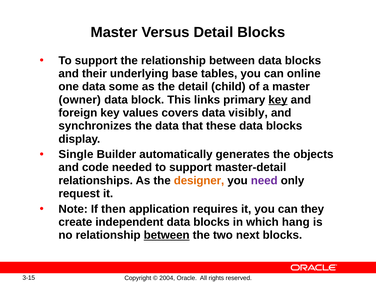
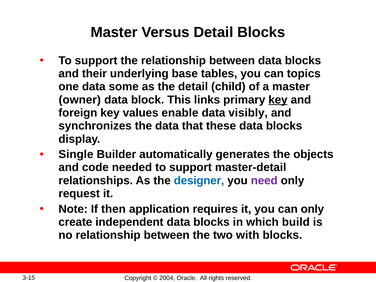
online: online -> topics
covers: covers -> enable
designer colour: orange -> blue
can they: they -> only
hang: hang -> build
between at (167, 235) underline: present -> none
next: next -> with
